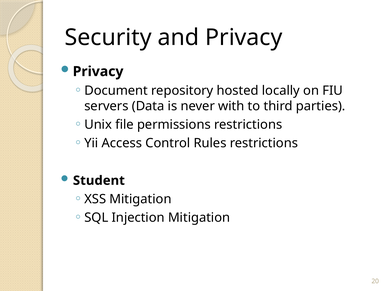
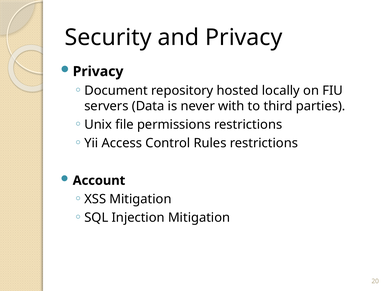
Student: Student -> Account
